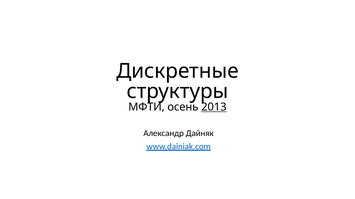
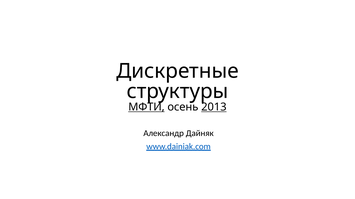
МФТИ underline: none -> present
